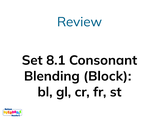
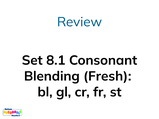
Block: Block -> Fresh
